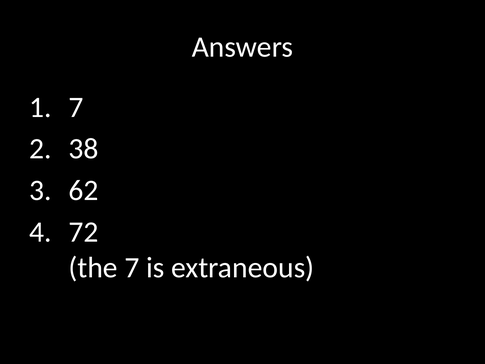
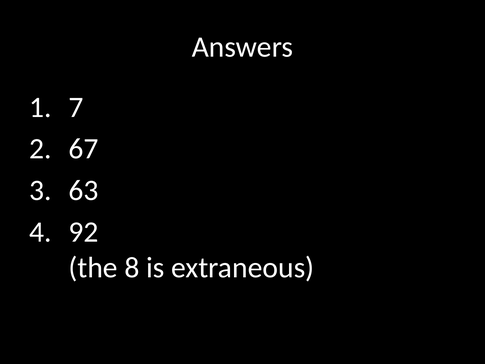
38: 38 -> 67
62: 62 -> 63
72: 72 -> 92
the 7: 7 -> 8
